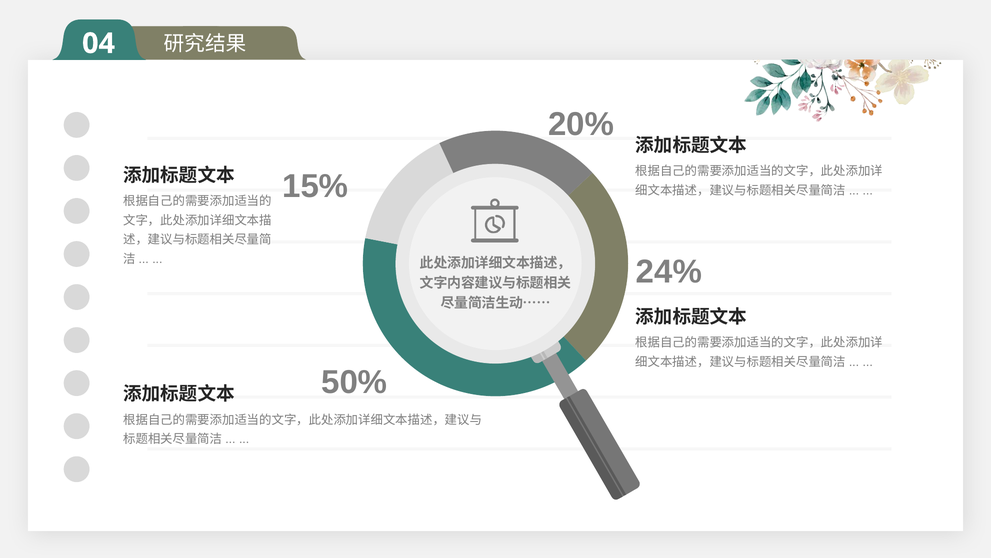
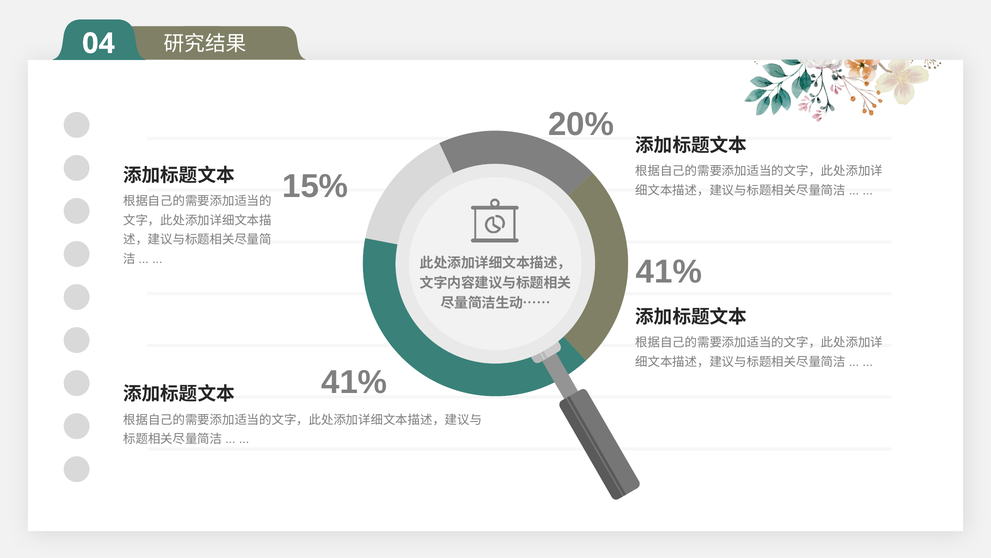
24% at (669, 272): 24% -> 41%
50% at (354, 382): 50% -> 41%
